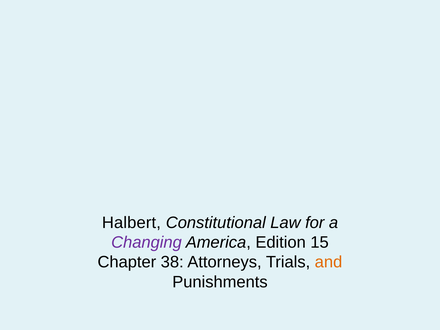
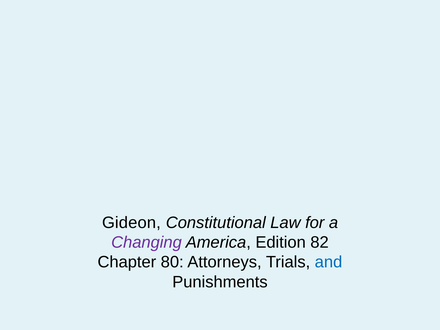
Halbert: Halbert -> Gideon
15: 15 -> 82
38: 38 -> 80
and colour: orange -> blue
